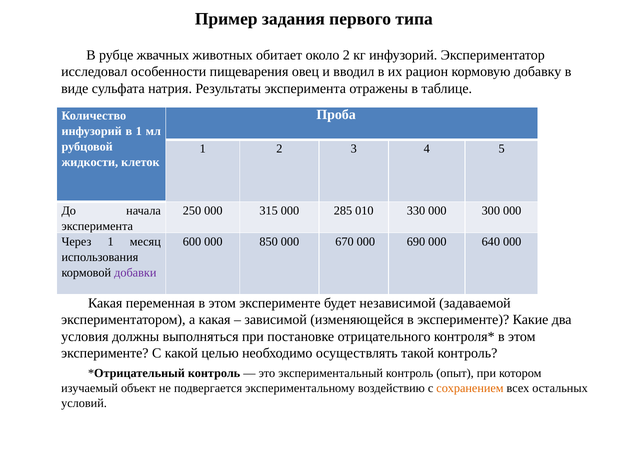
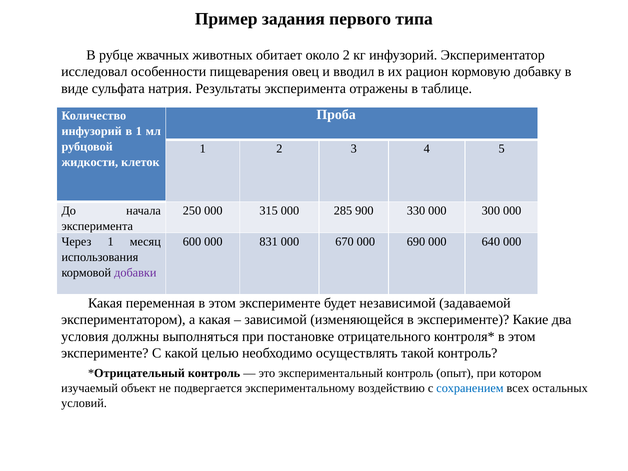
010: 010 -> 900
850: 850 -> 831
сохранением colour: orange -> blue
